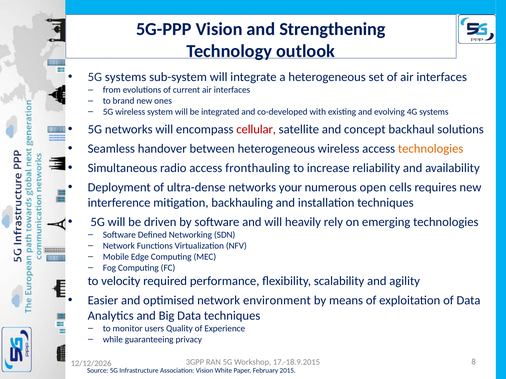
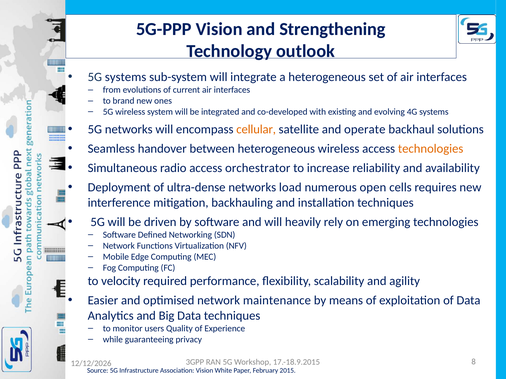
cellular colour: red -> orange
concept: concept -> operate
fronthauling: fronthauling -> orchestrator
your: your -> load
environment: environment -> maintenance
